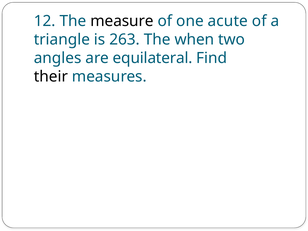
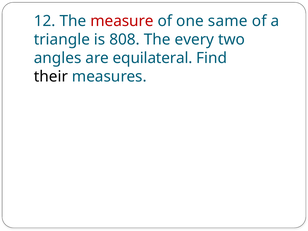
measure colour: black -> red
acute: acute -> same
263: 263 -> 808
when: when -> every
